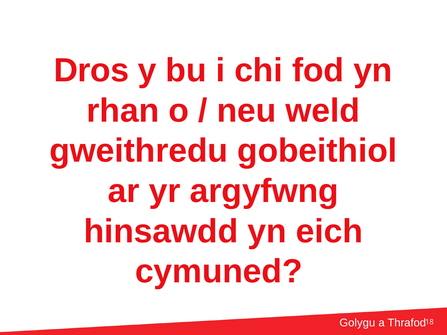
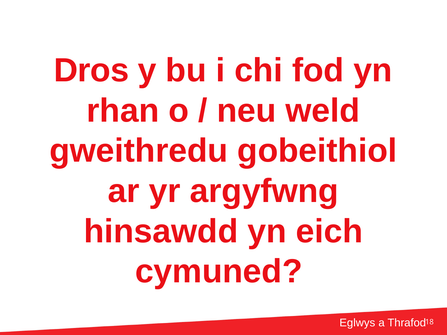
Golygu: Golygu -> Eglwys
